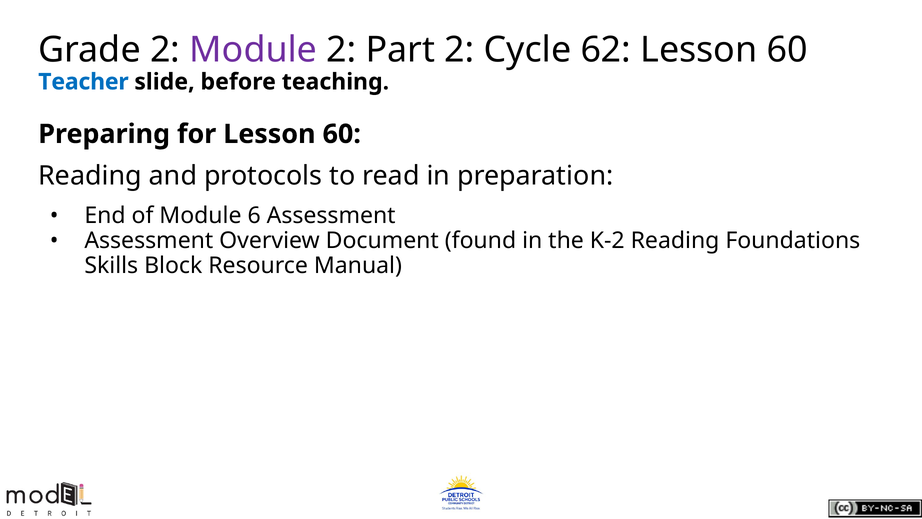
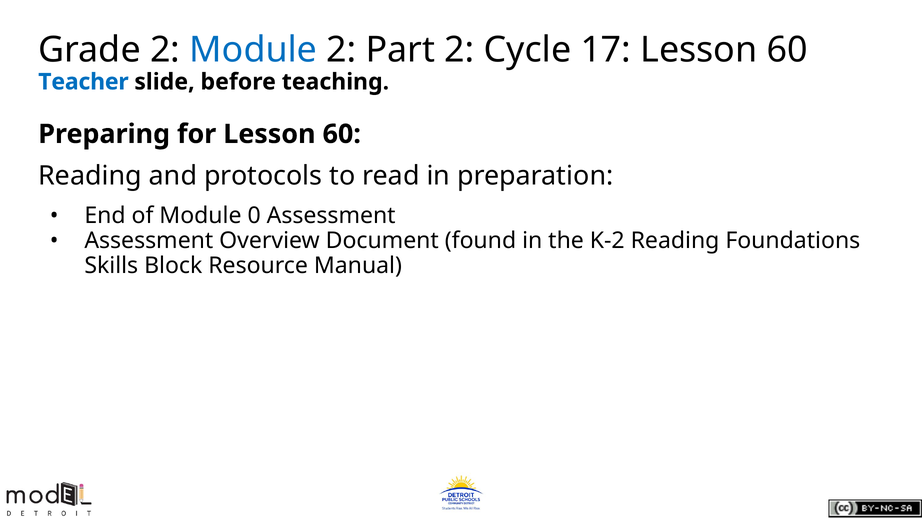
Module at (253, 50) colour: purple -> blue
62: 62 -> 17
6: 6 -> 0
